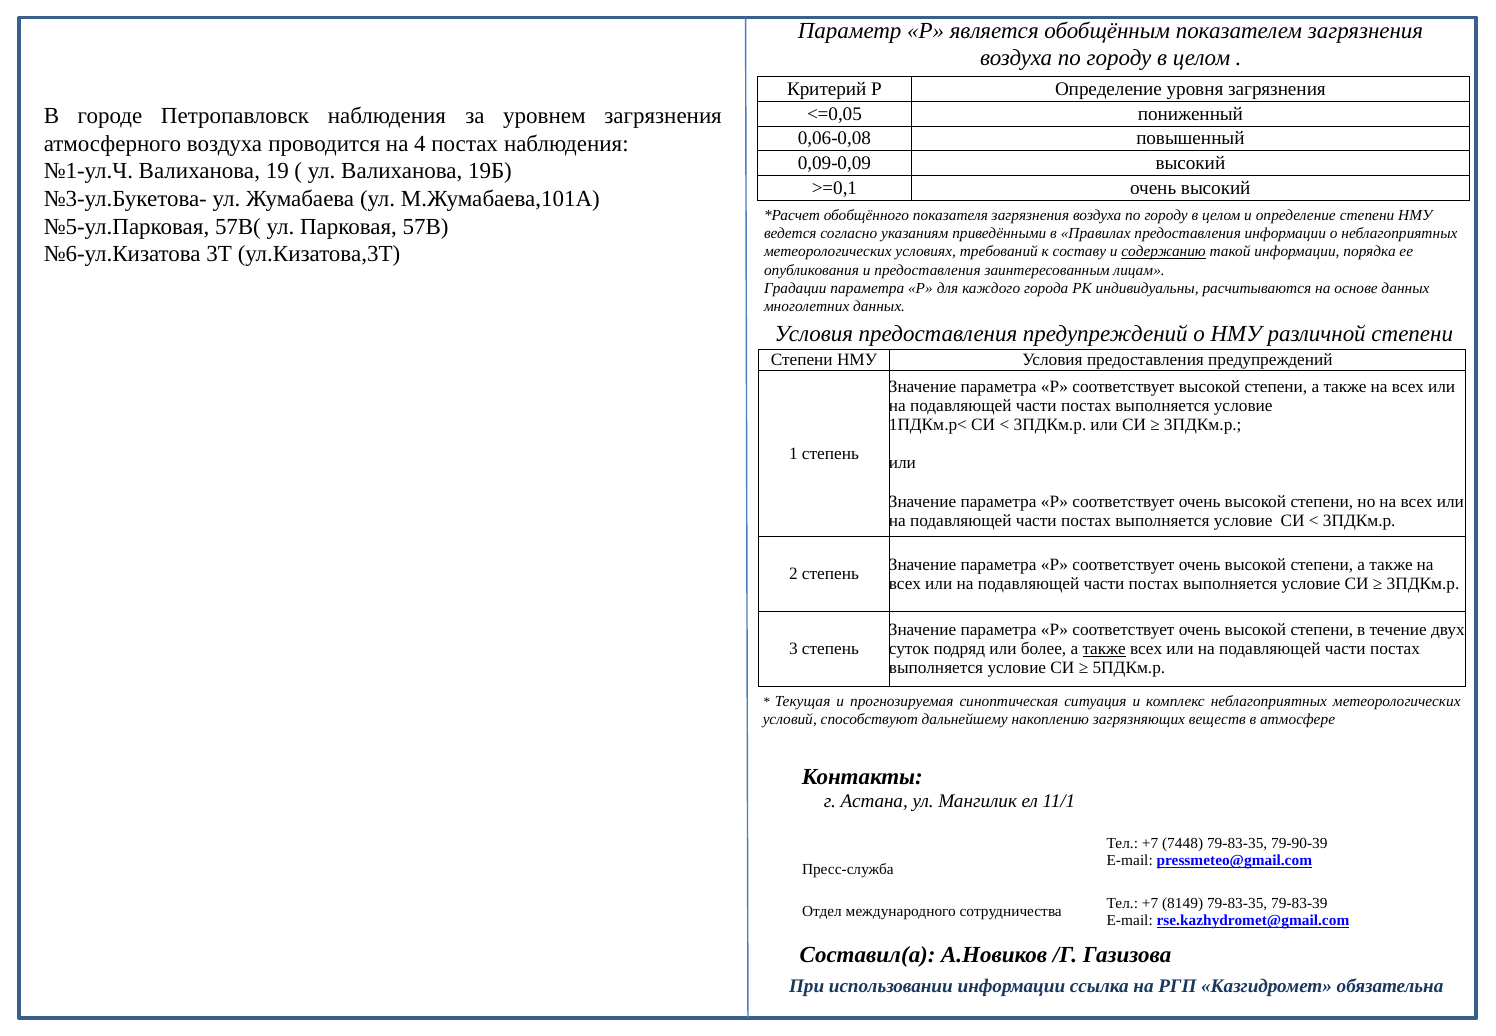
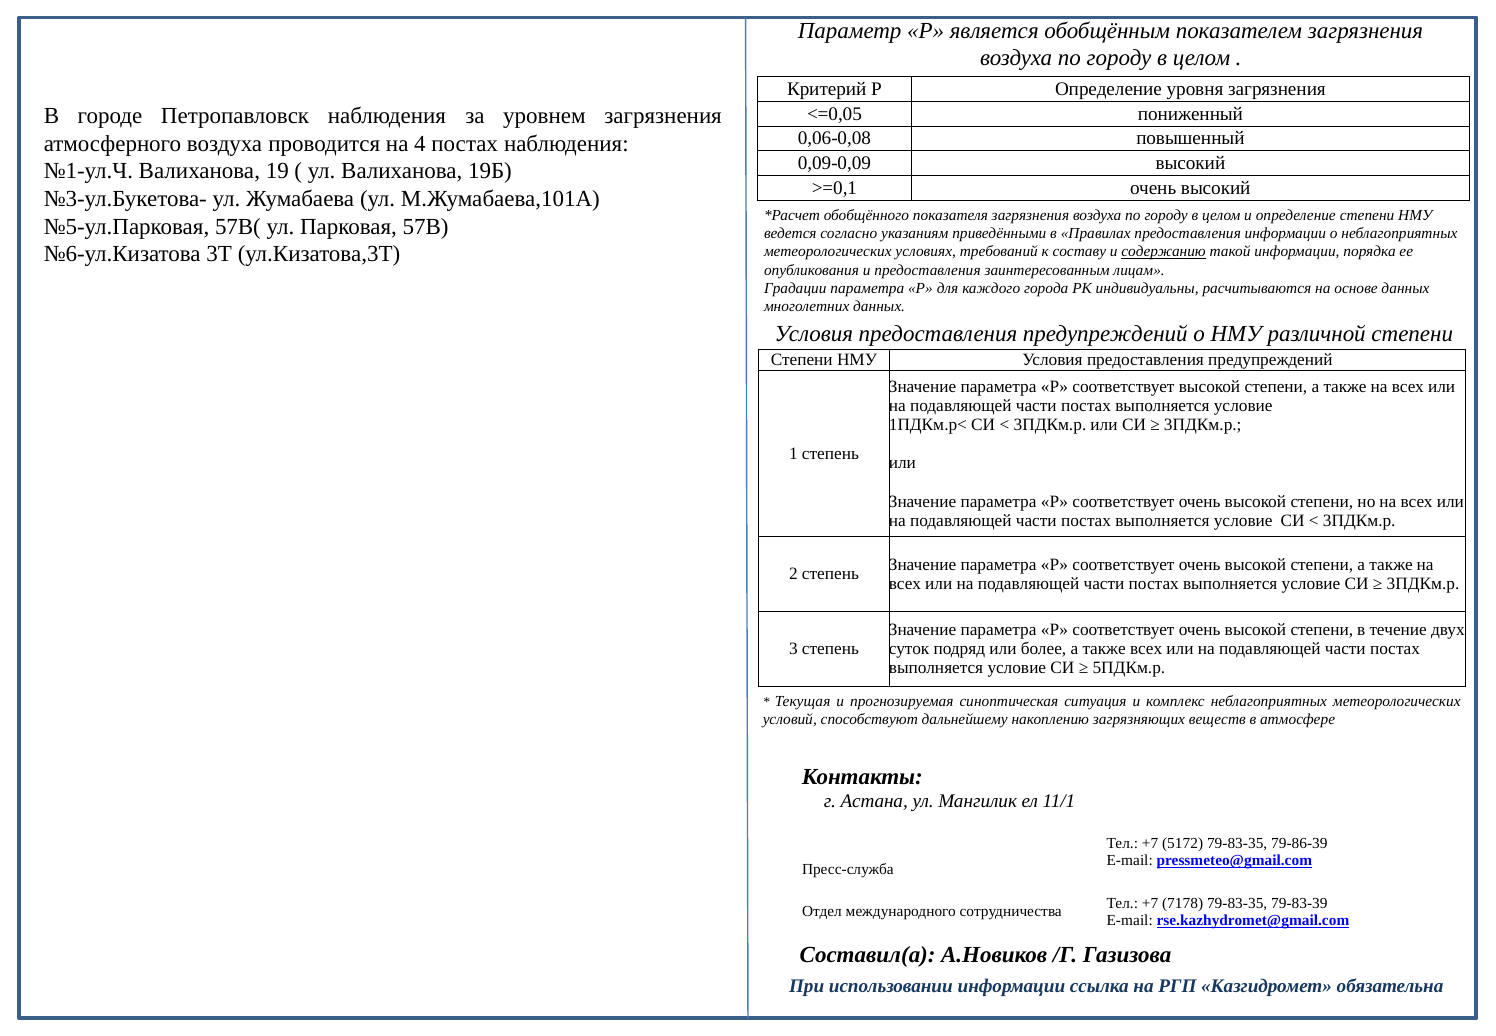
также at (1104, 649) underline: present -> none
7448: 7448 -> 5172
79-90-39: 79-90-39 -> 79-86-39
8149: 8149 -> 7178
